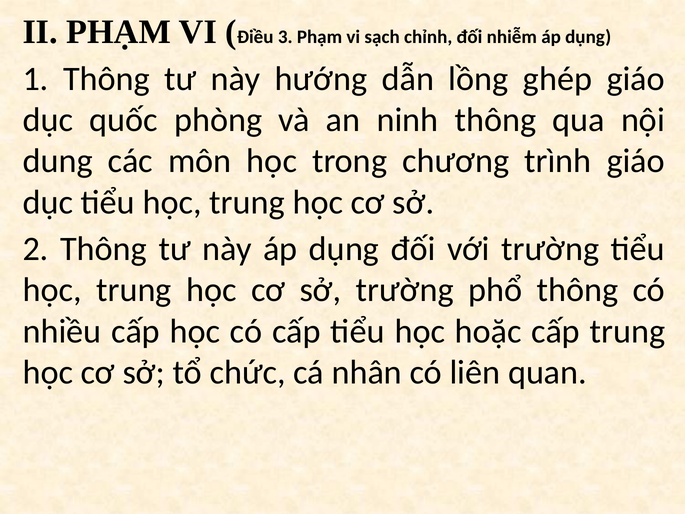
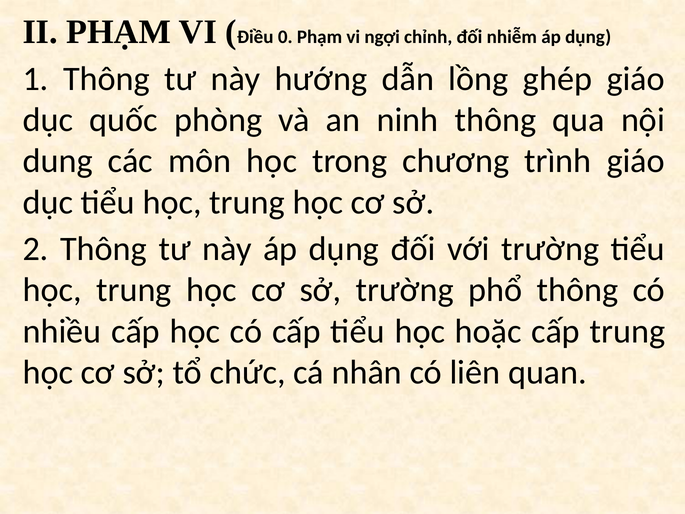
3: 3 -> 0
sạch: sạch -> ngợi
